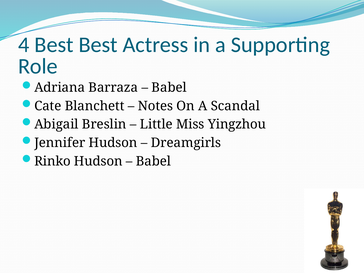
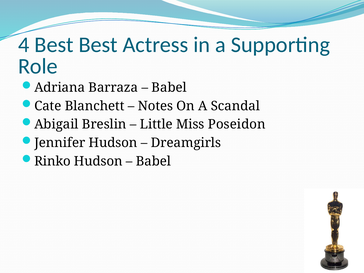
Yingzhou: Yingzhou -> Poseidon
